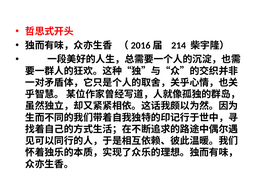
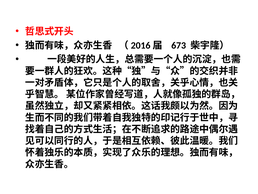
214: 214 -> 673
